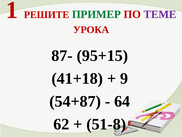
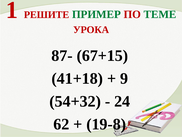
ТЕМЕ colour: purple -> green
95+15: 95+15 -> 67+15
54+87: 54+87 -> 54+32
64: 64 -> 24
51-8: 51-8 -> 19-8
